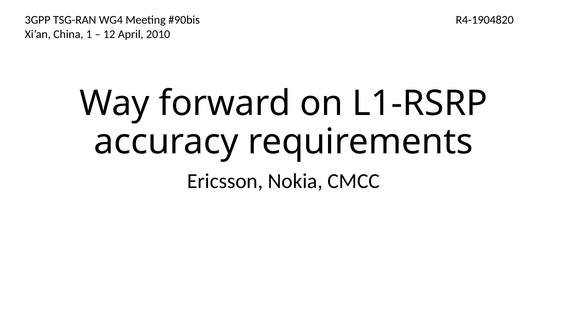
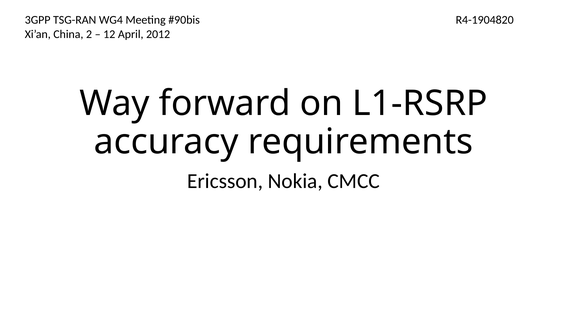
1: 1 -> 2
2010: 2010 -> 2012
